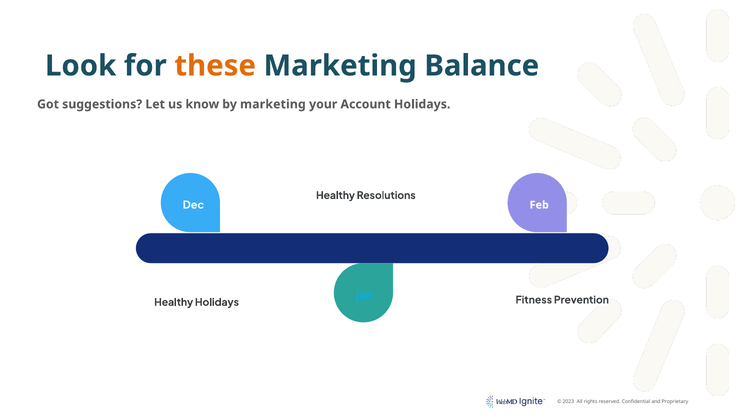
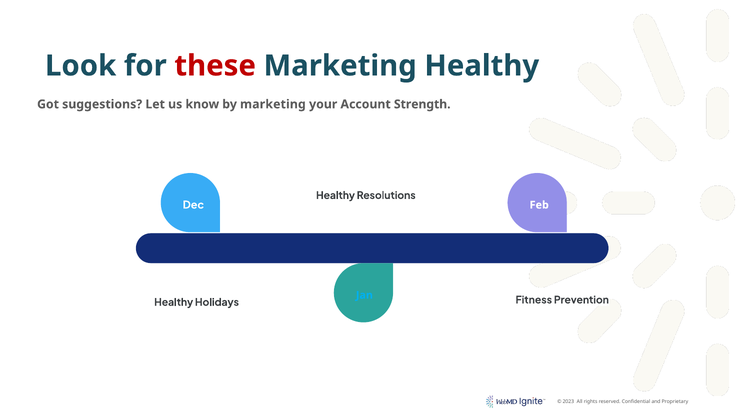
these colour: orange -> red
Marketing Balance: Balance -> Healthy
Account Holidays: Holidays -> Strength
